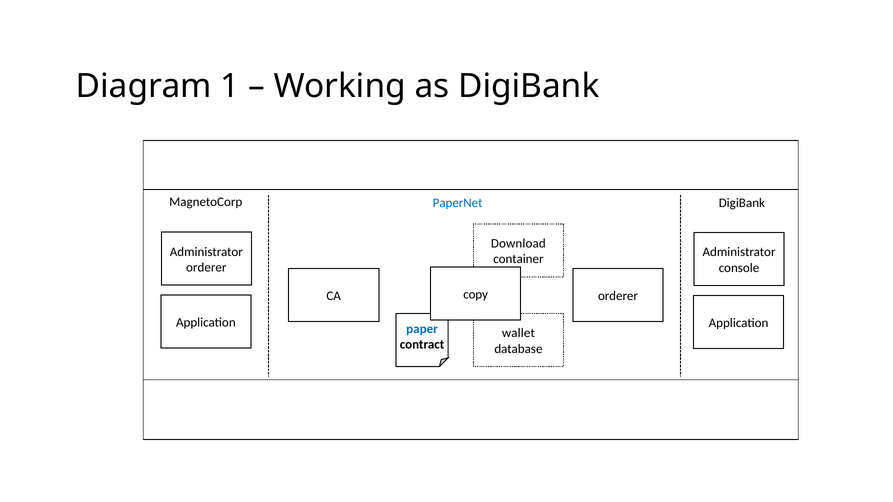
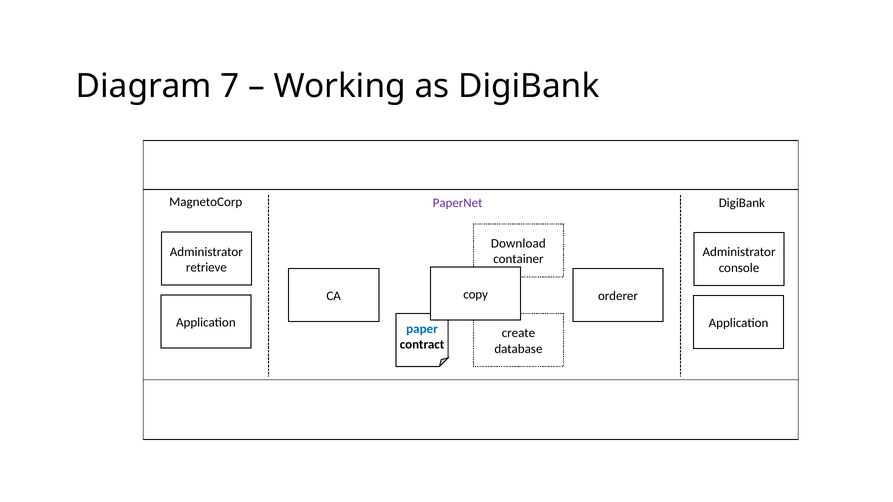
1: 1 -> 7
PaperNet colour: blue -> purple
orderer at (206, 268): orderer -> retrieve
wallet: wallet -> create
